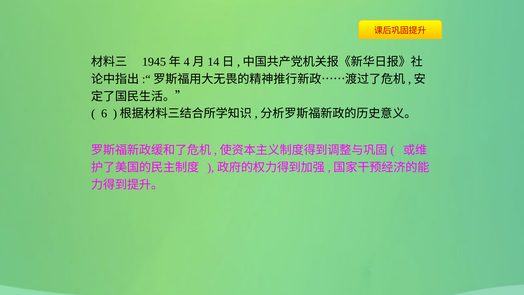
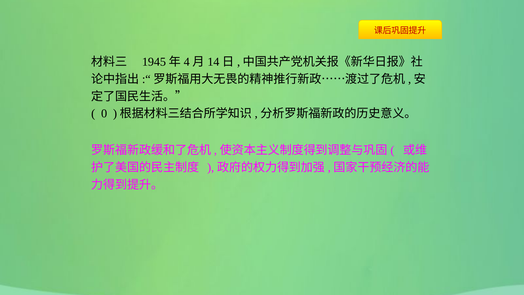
6: 6 -> 0
